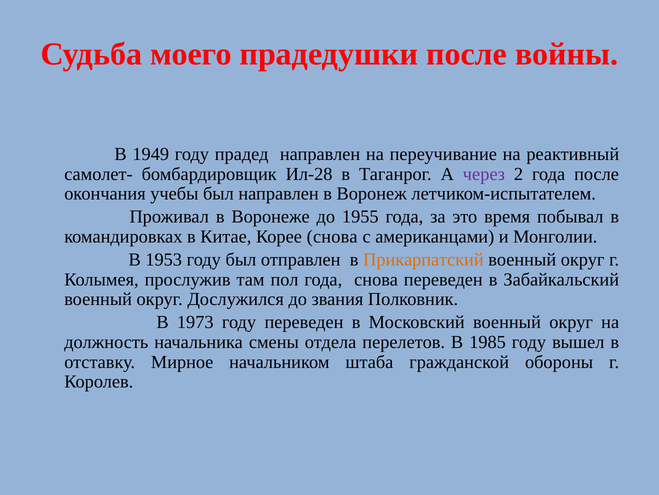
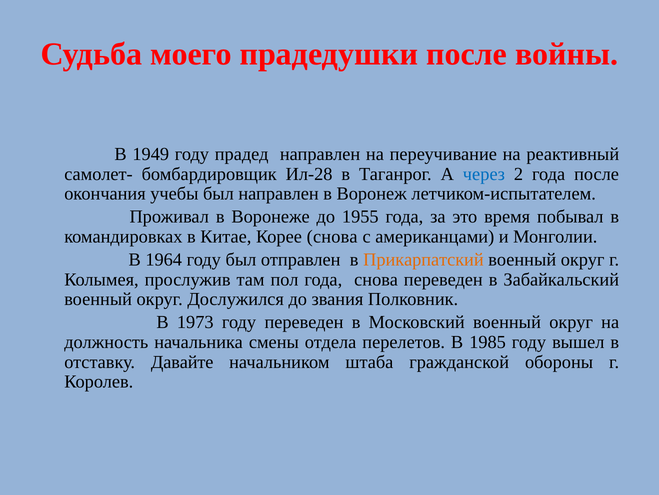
через colour: purple -> blue
1953: 1953 -> 1964
Мирное: Мирное -> Давайте
